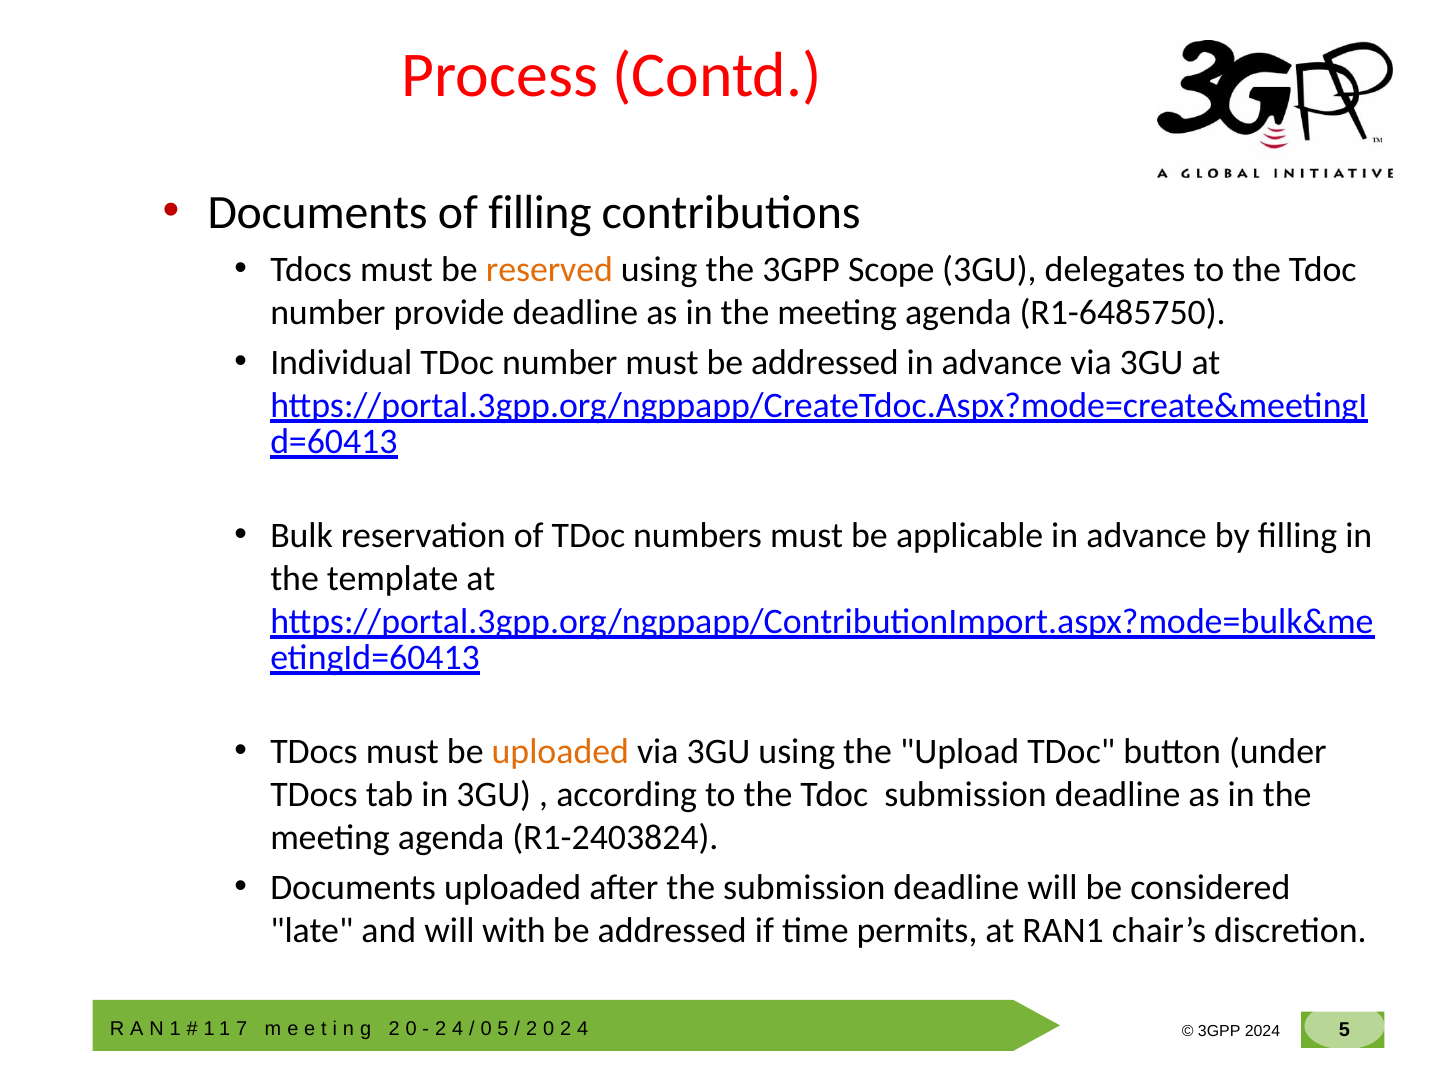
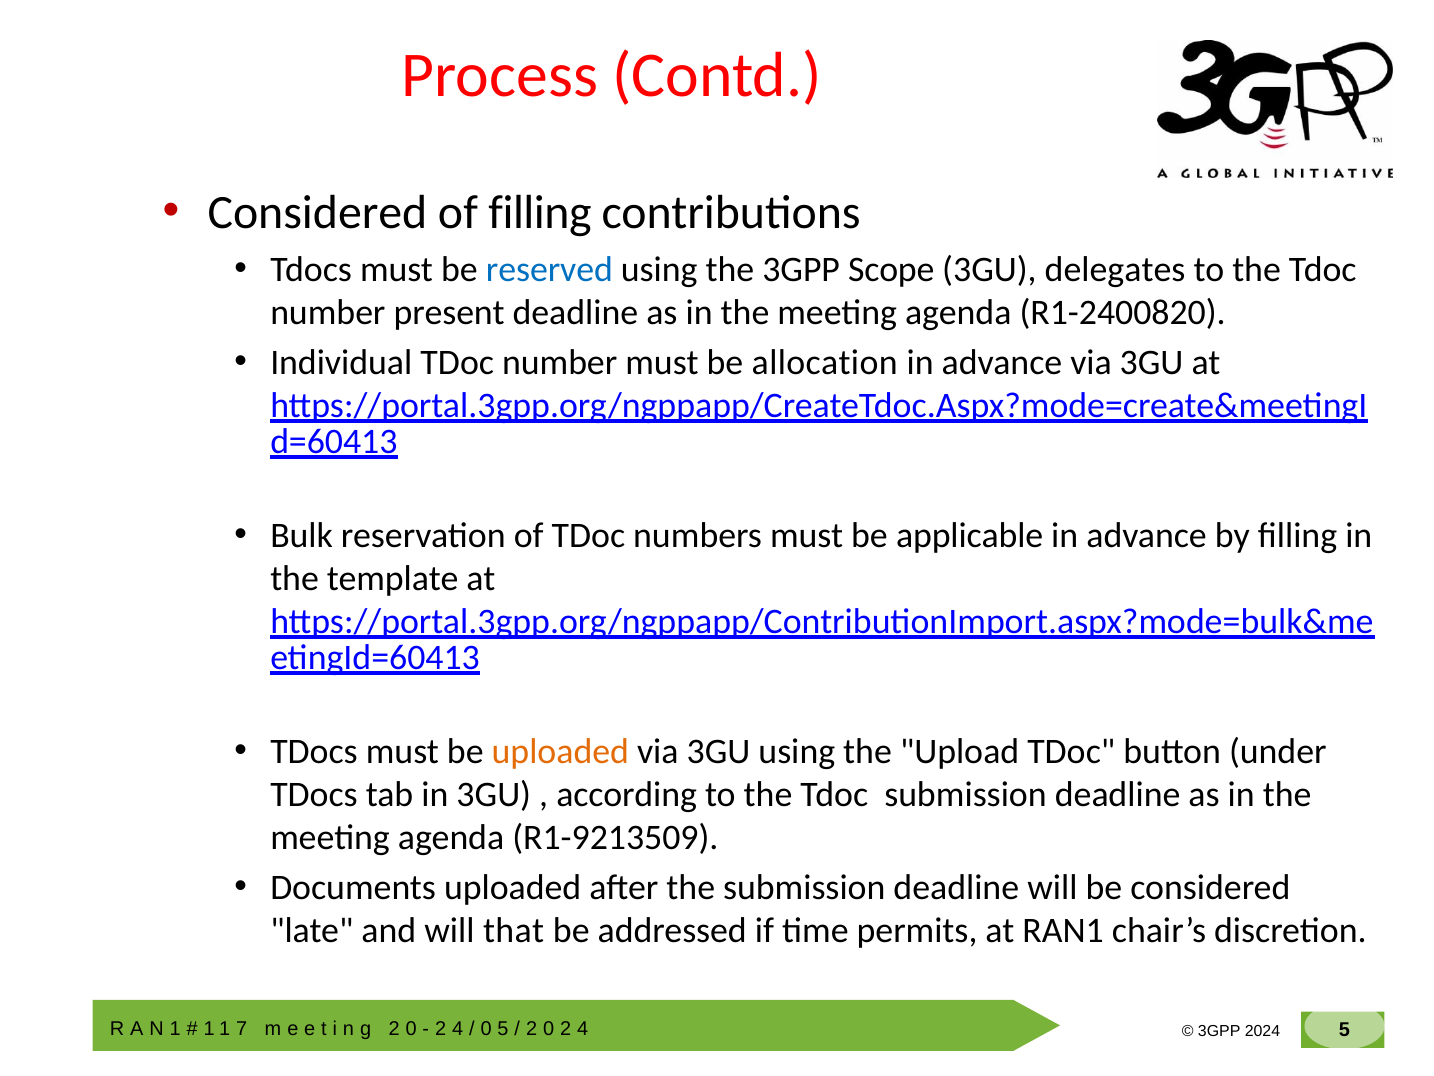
Documents at (318, 213): Documents -> Considered
reserved colour: orange -> blue
provide: provide -> present
R1-6485750: R1-6485750 -> R1-2400820
must be addressed: addressed -> allocation
R1-2403824: R1-2403824 -> R1-9213509
with: with -> that
